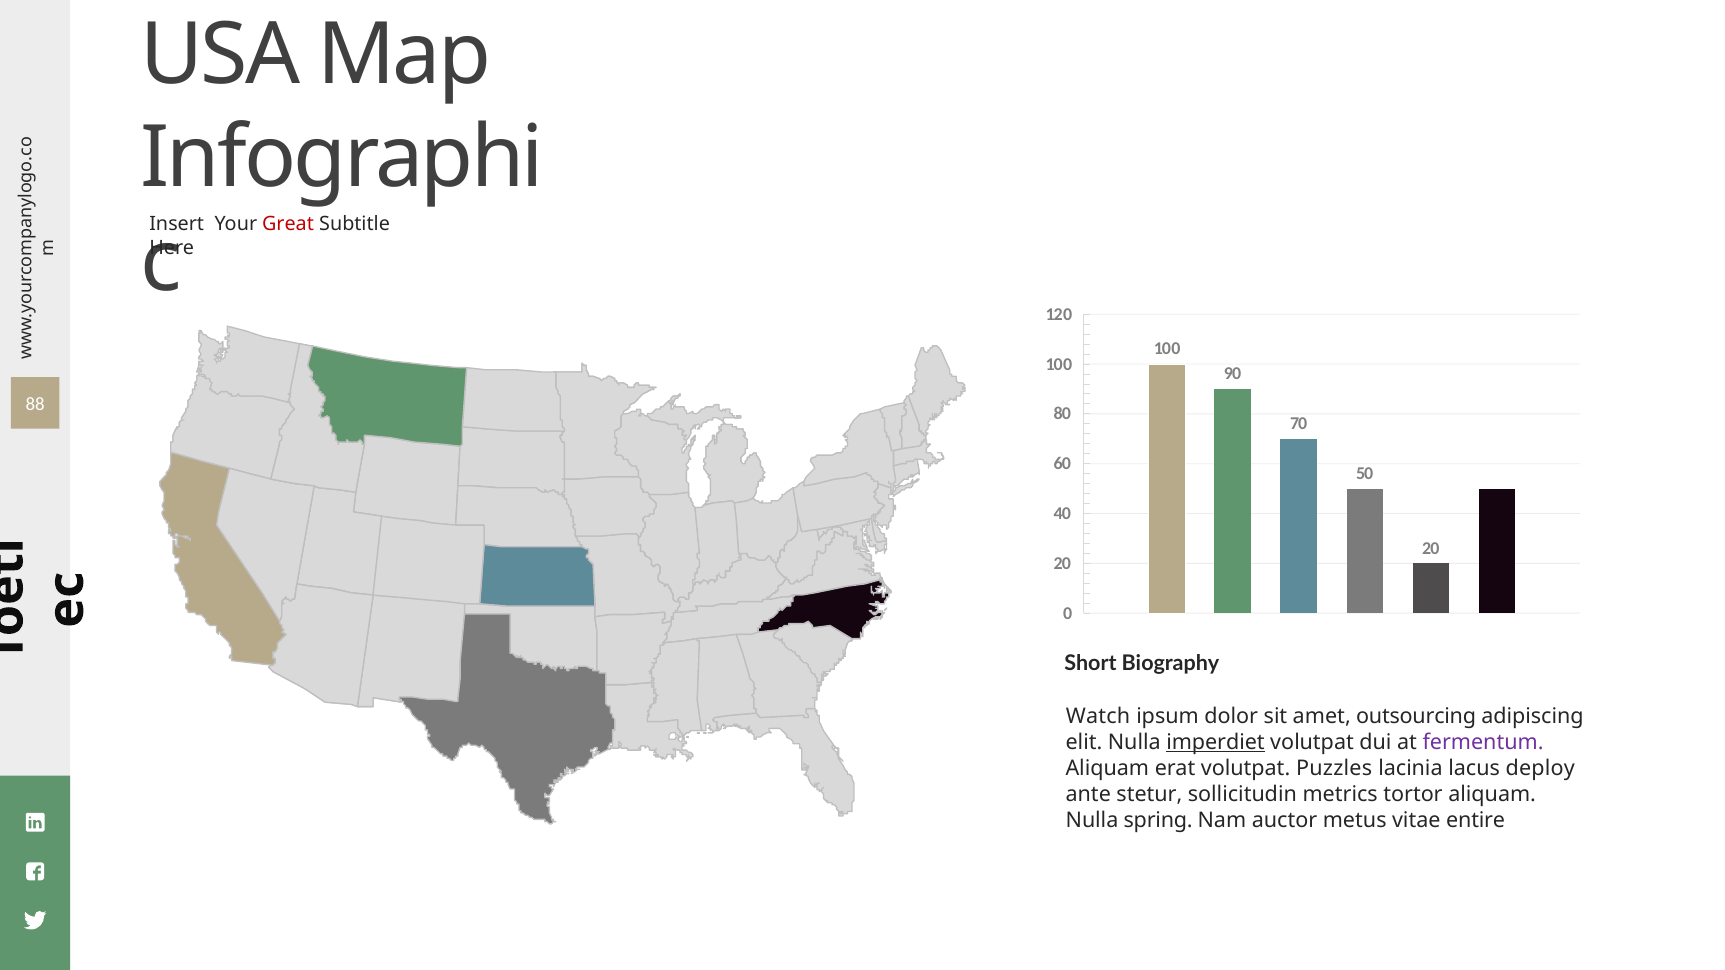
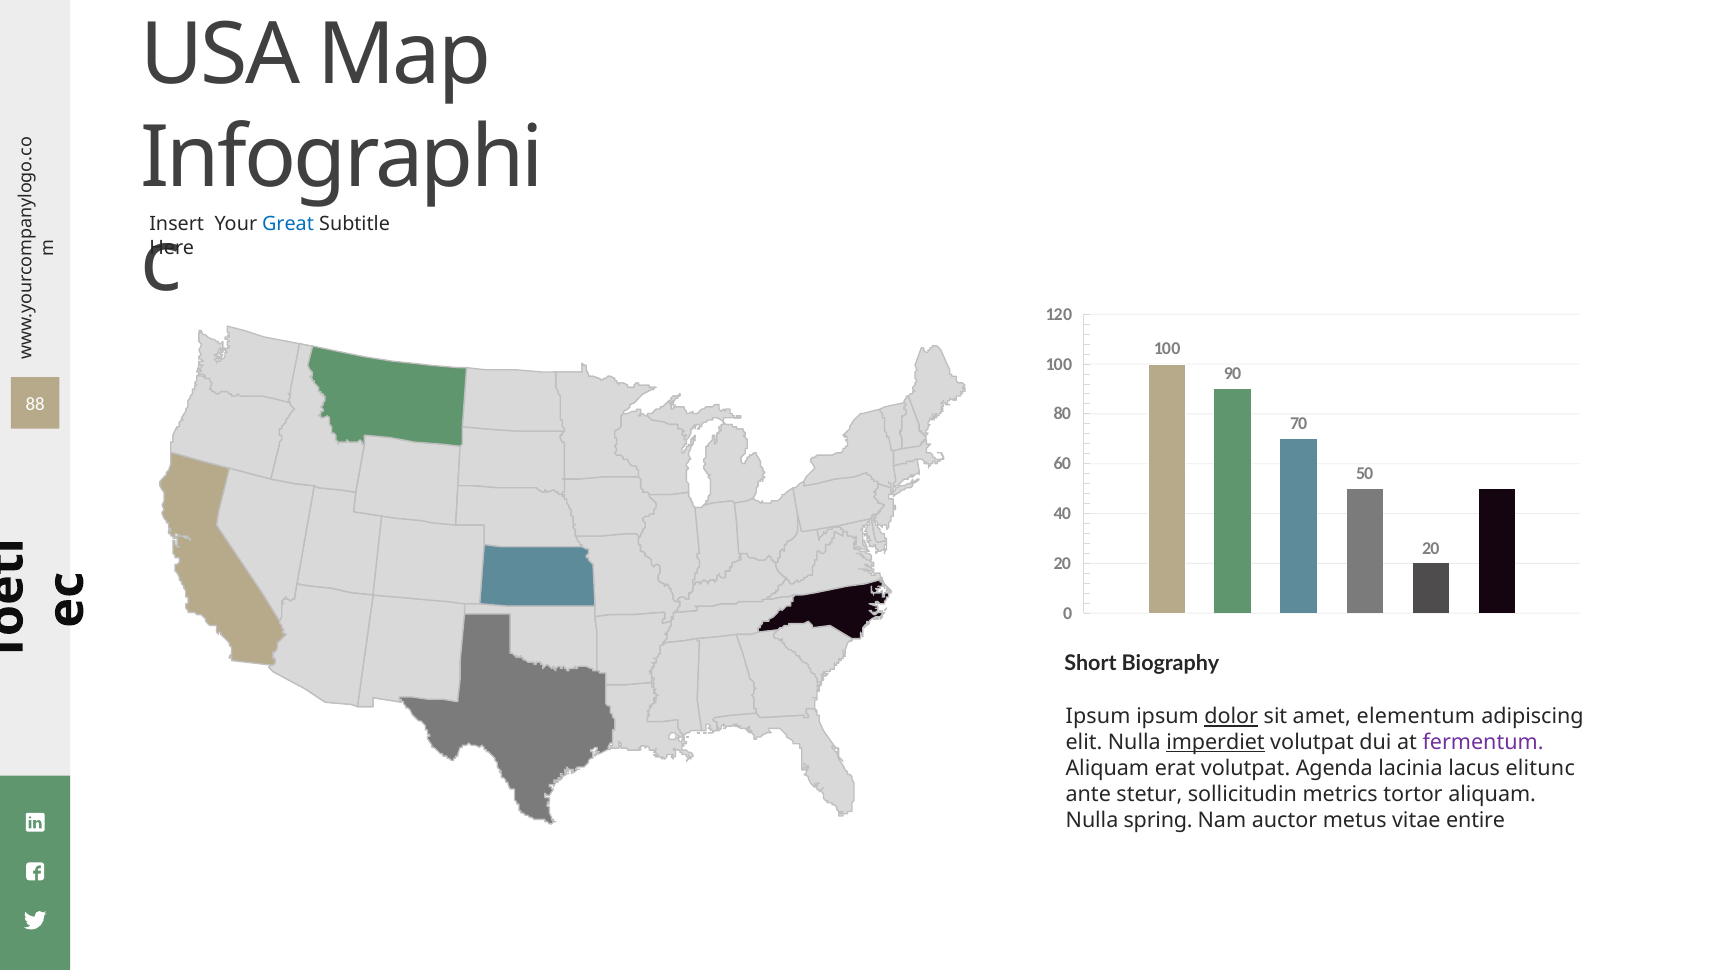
Great colour: red -> blue
Watch at (1098, 717): Watch -> Ipsum
dolor underline: none -> present
outsourcing: outsourcing -> elementum
Puzzles: Puzzles -> Agenda
deploy: deploy -> elitunc
